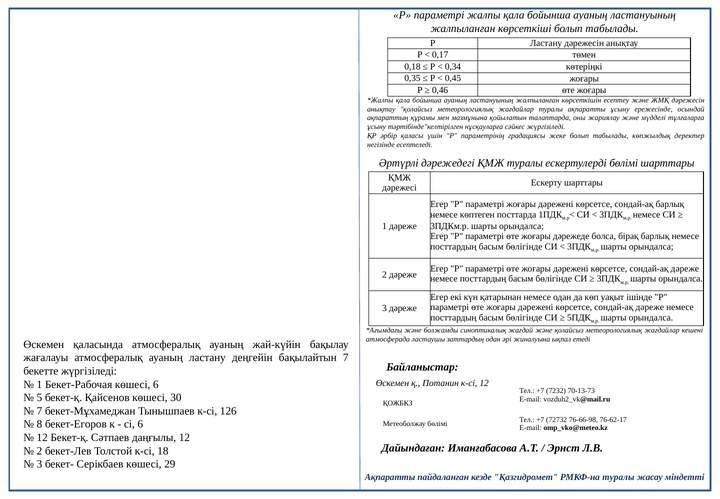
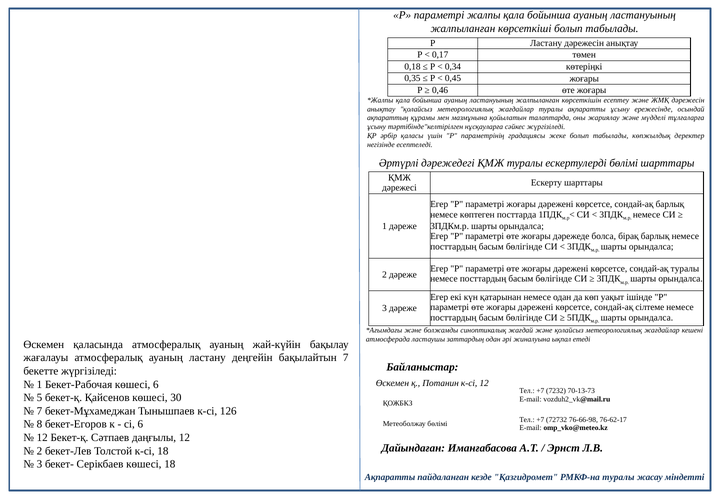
дәреже at (685, 268): дәреже -> туралы
дәреже at (650, 307): дәреже -> сілтеме
көшесі 29: 29 -> 18
